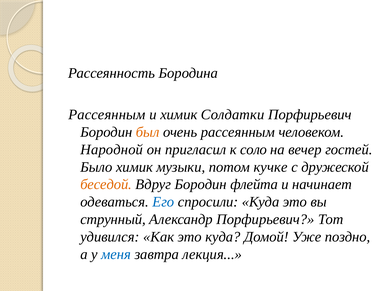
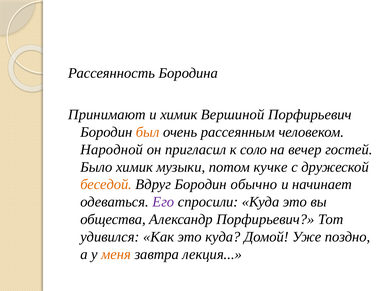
Рассеянным at (107, 115): Рассеянным -> Принимают
Солдатки: Солдатки -> Вершиной
флейта: флейта -> обычно
Его colour: blue -> purple
струнный: струнный -> общества
меня colour: blue -> orange
